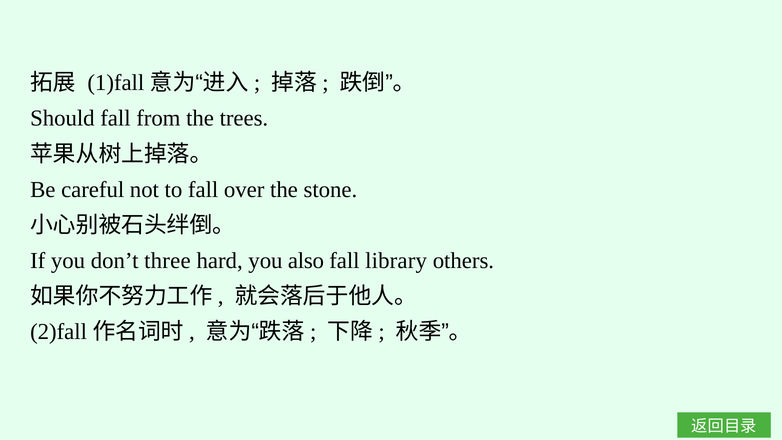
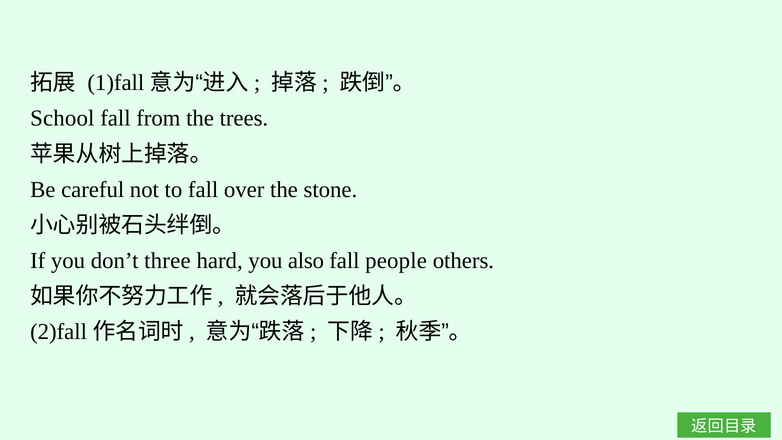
Should: Should -> School
library: library -> people
